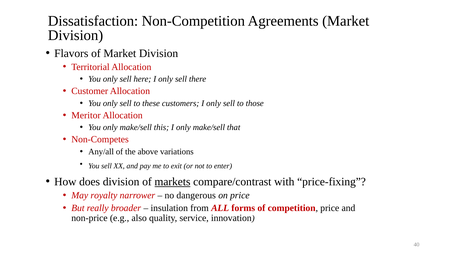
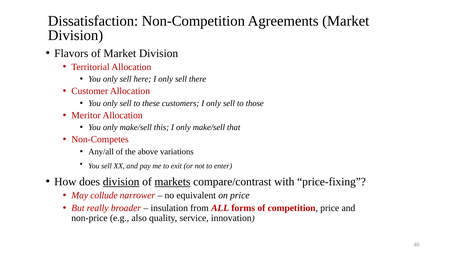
division at (121, 181) underline: none -> present
royalty: royalty -> collude
dangerous: dangerous -> equivalent
